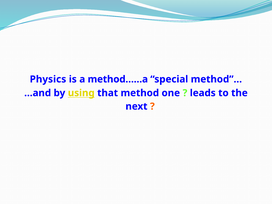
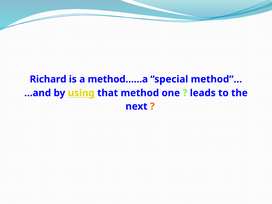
Physics: Physics -> Richard
